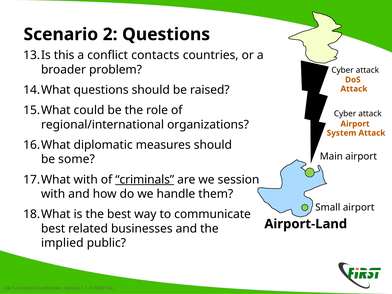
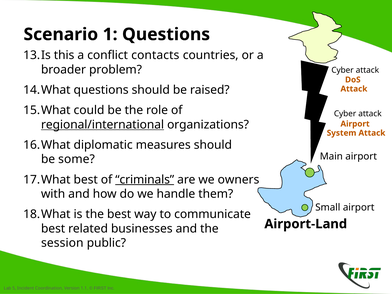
2: 2 -> 1
regional/international underline: none -> present
with at (86, 180): with -> best
session: session -> owners
implied: implied -> session
